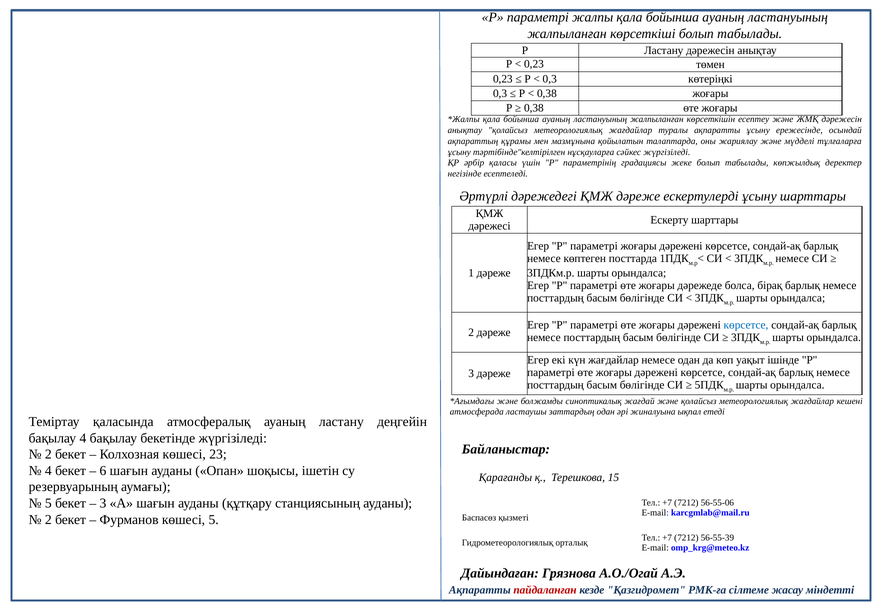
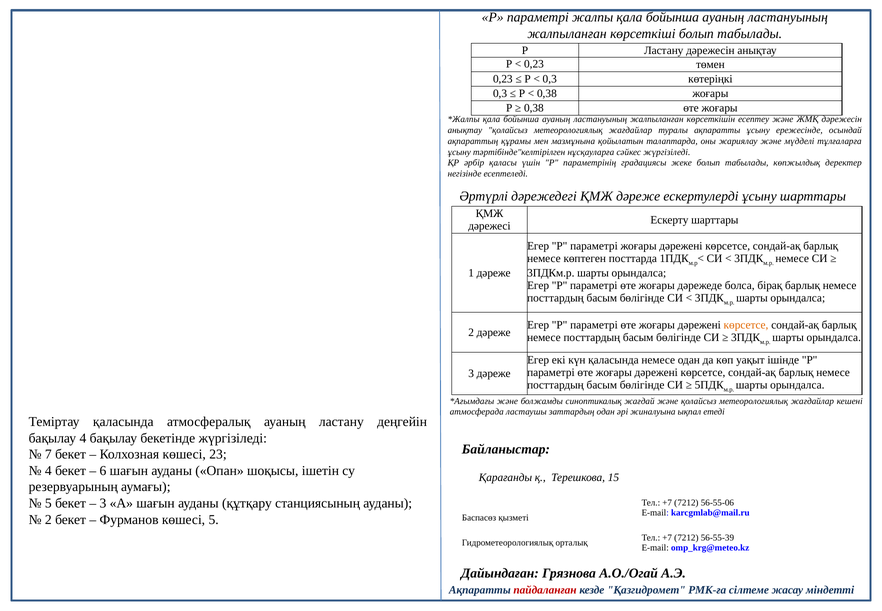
көрсетсе at (746, 325) colour: blue -> orange
күн жағдайлар: жағдайлар -> қаласында
2 at (48, 454): 2 -> 7
